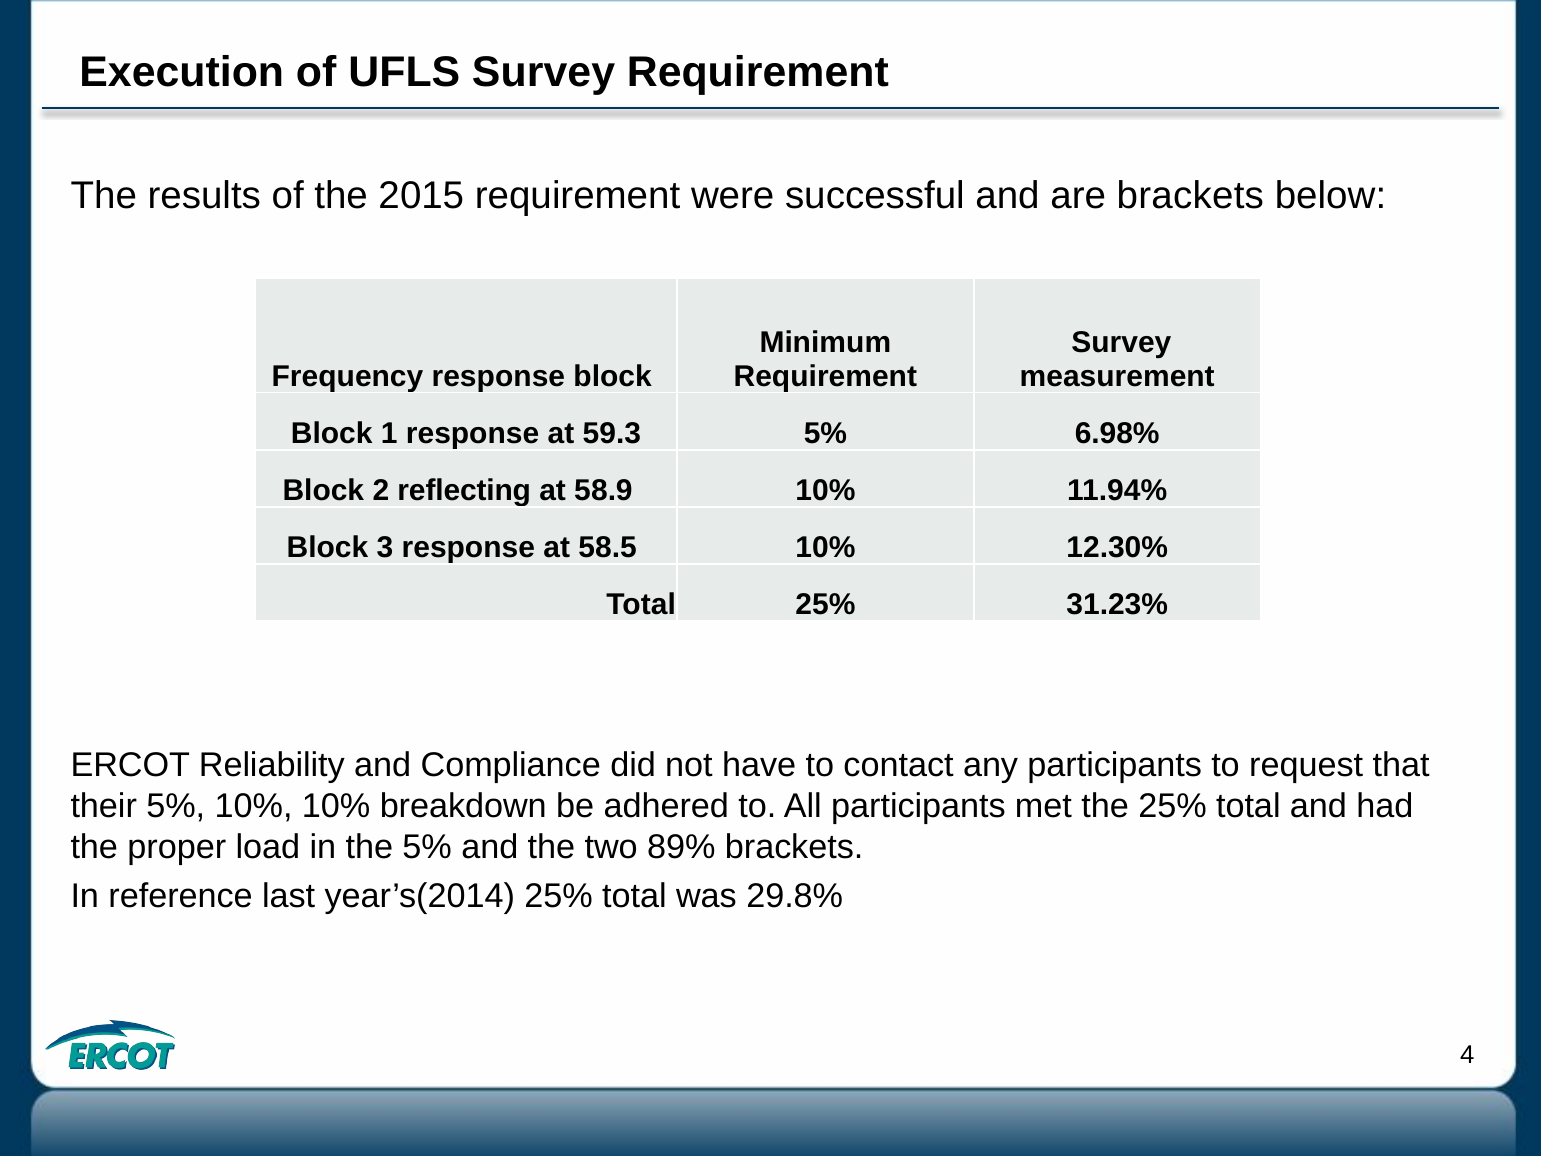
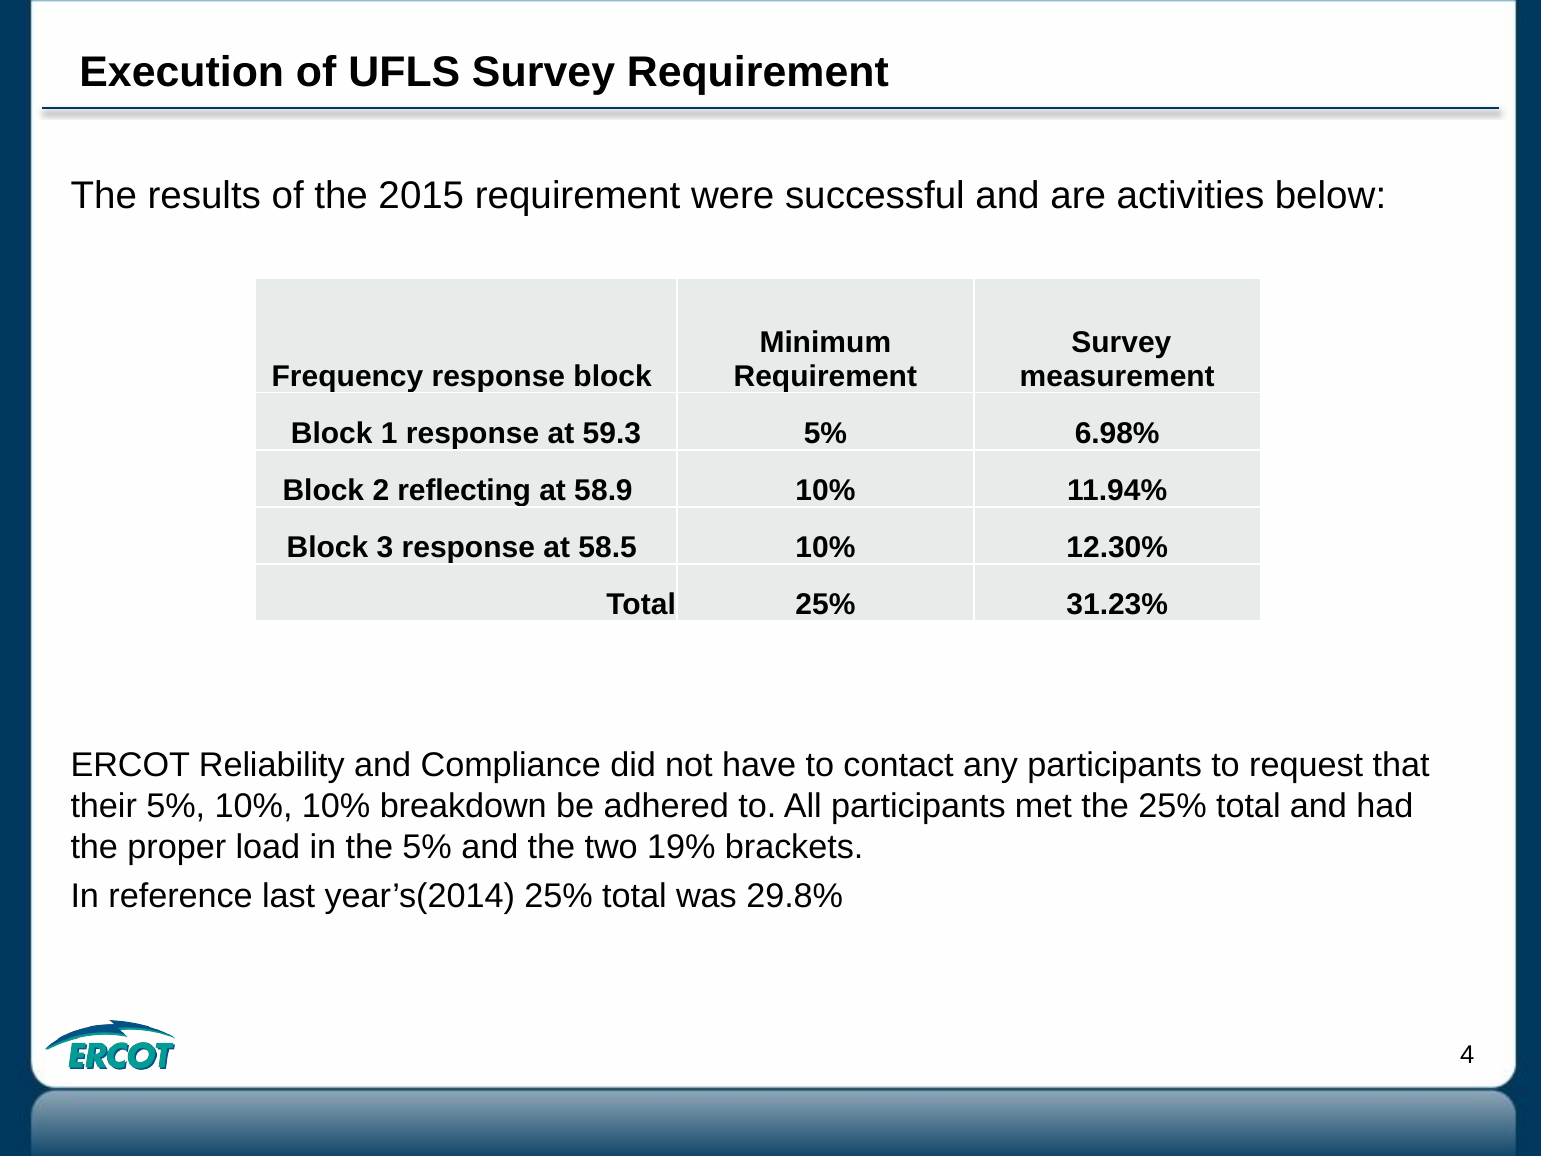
are brackets: brackets -> activities
89%: 89% -> 19%
